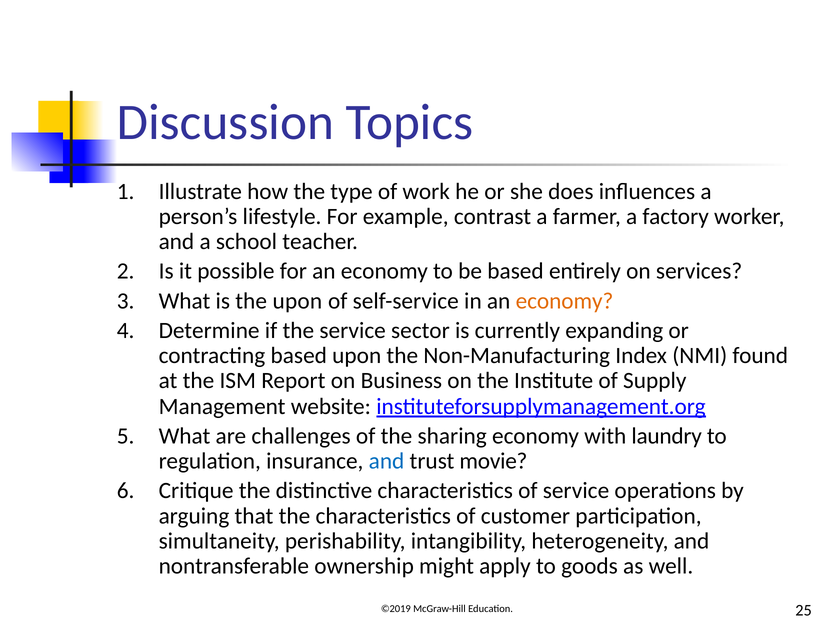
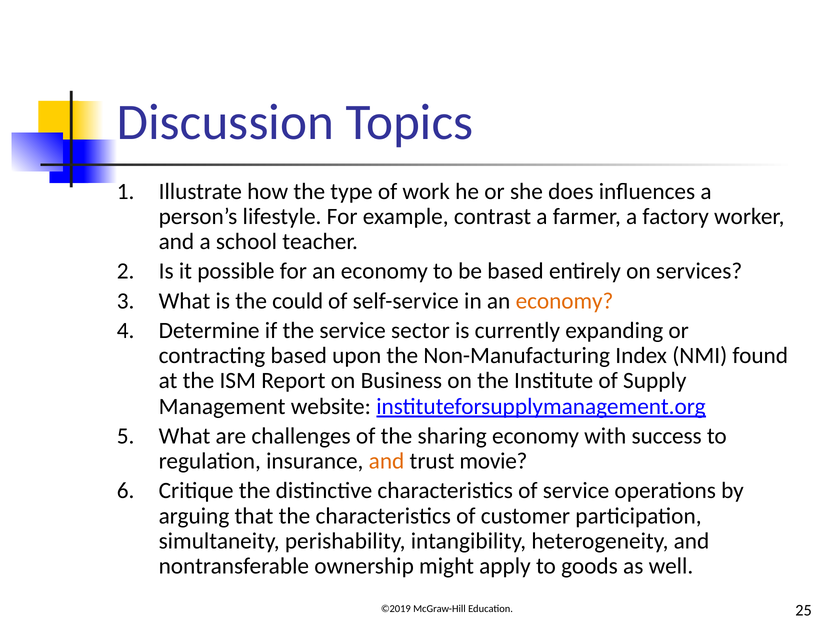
the upon: upon -> could
laundry: laundry -> success
and at (387, 461) colour: blue -> orange
